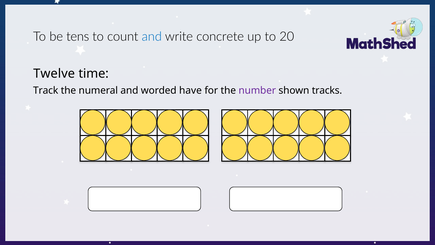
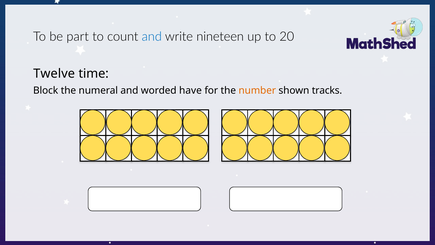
tens: tens -> part
concrete: concrete -> nineteen
Track: Track -> Block
number colour: purple -> orange
